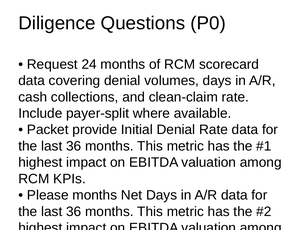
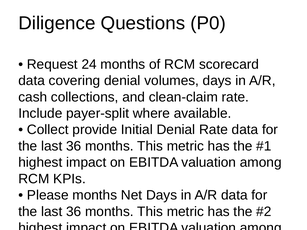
Packet at (48, 130): Packet -> Collect
